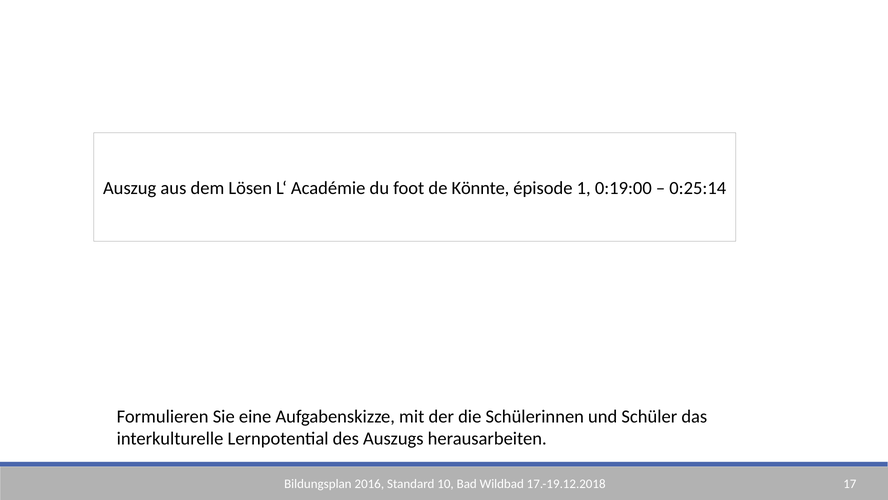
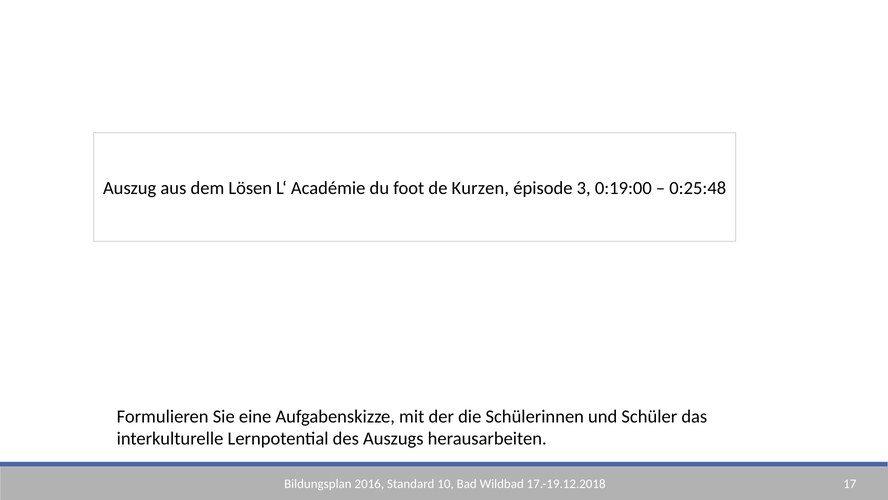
Könnte: Könnte -> Kurzen
1: 1 -> 3
0:25:14: 0:25:14 -> 0:25:48
